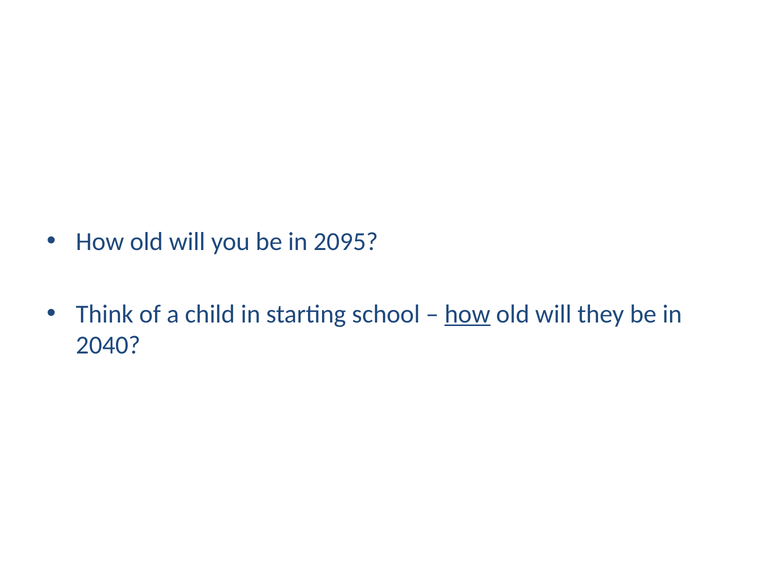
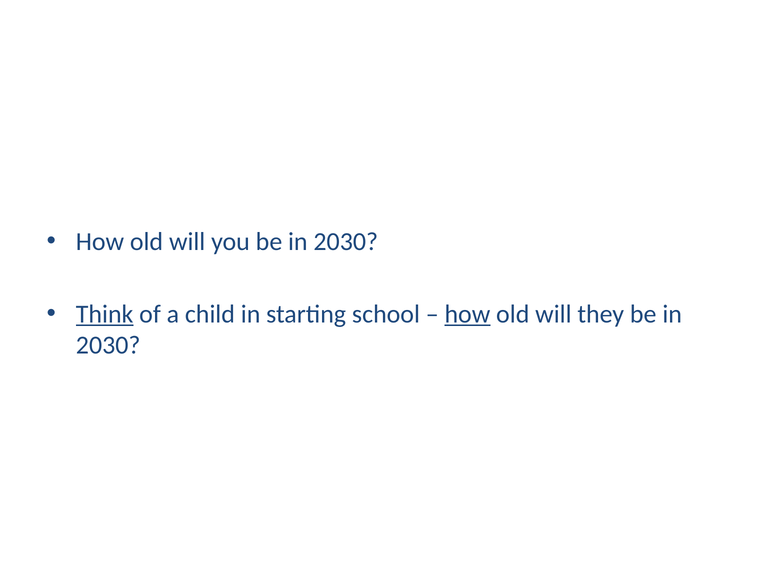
you be in 2095: 2095 -> 2030
Think underline: none -> present
2040 at (108, 345): 2040 -> 2030
